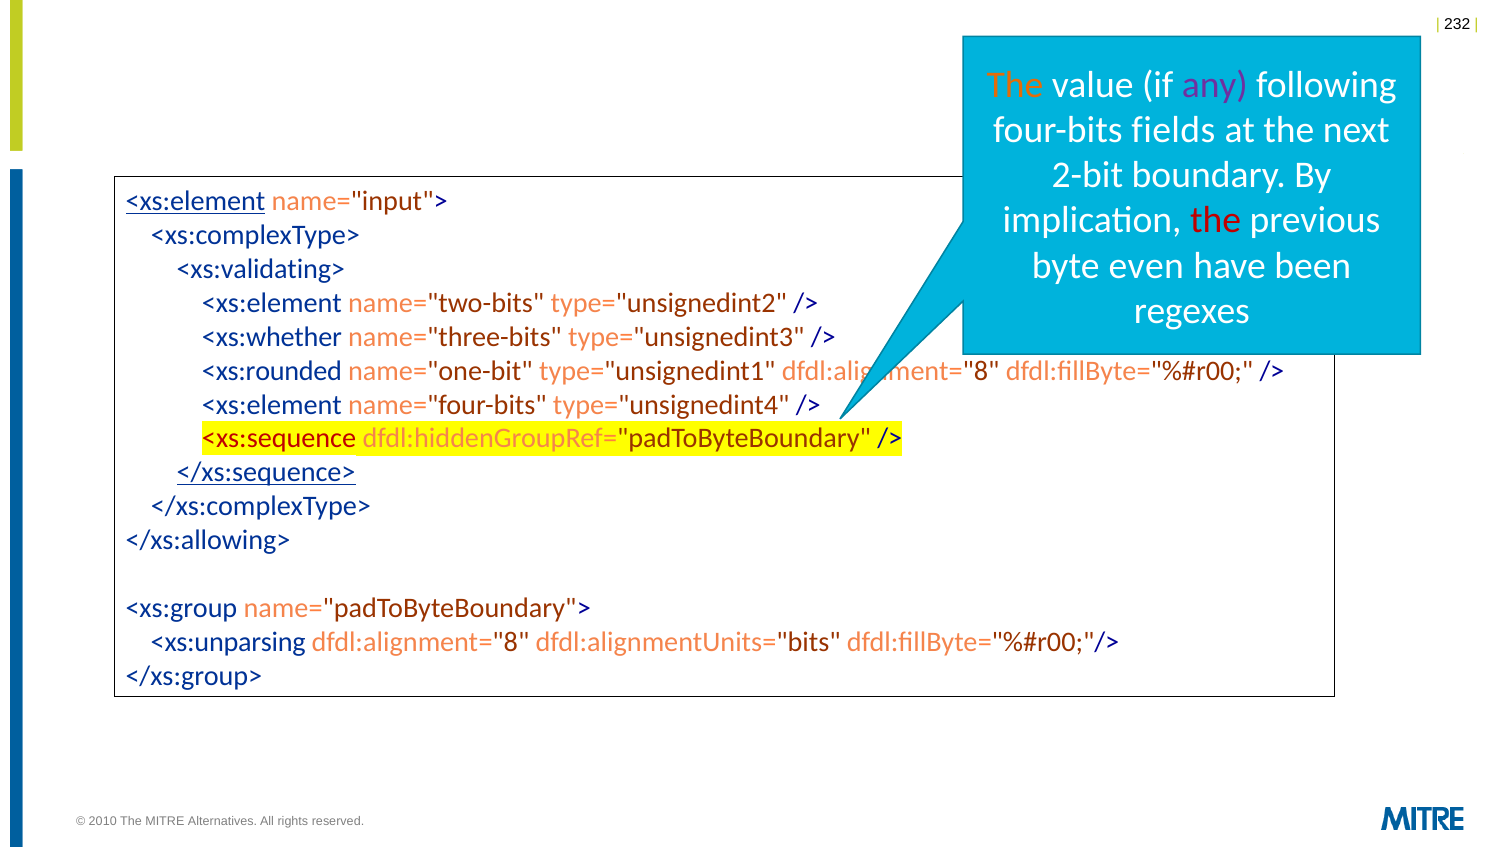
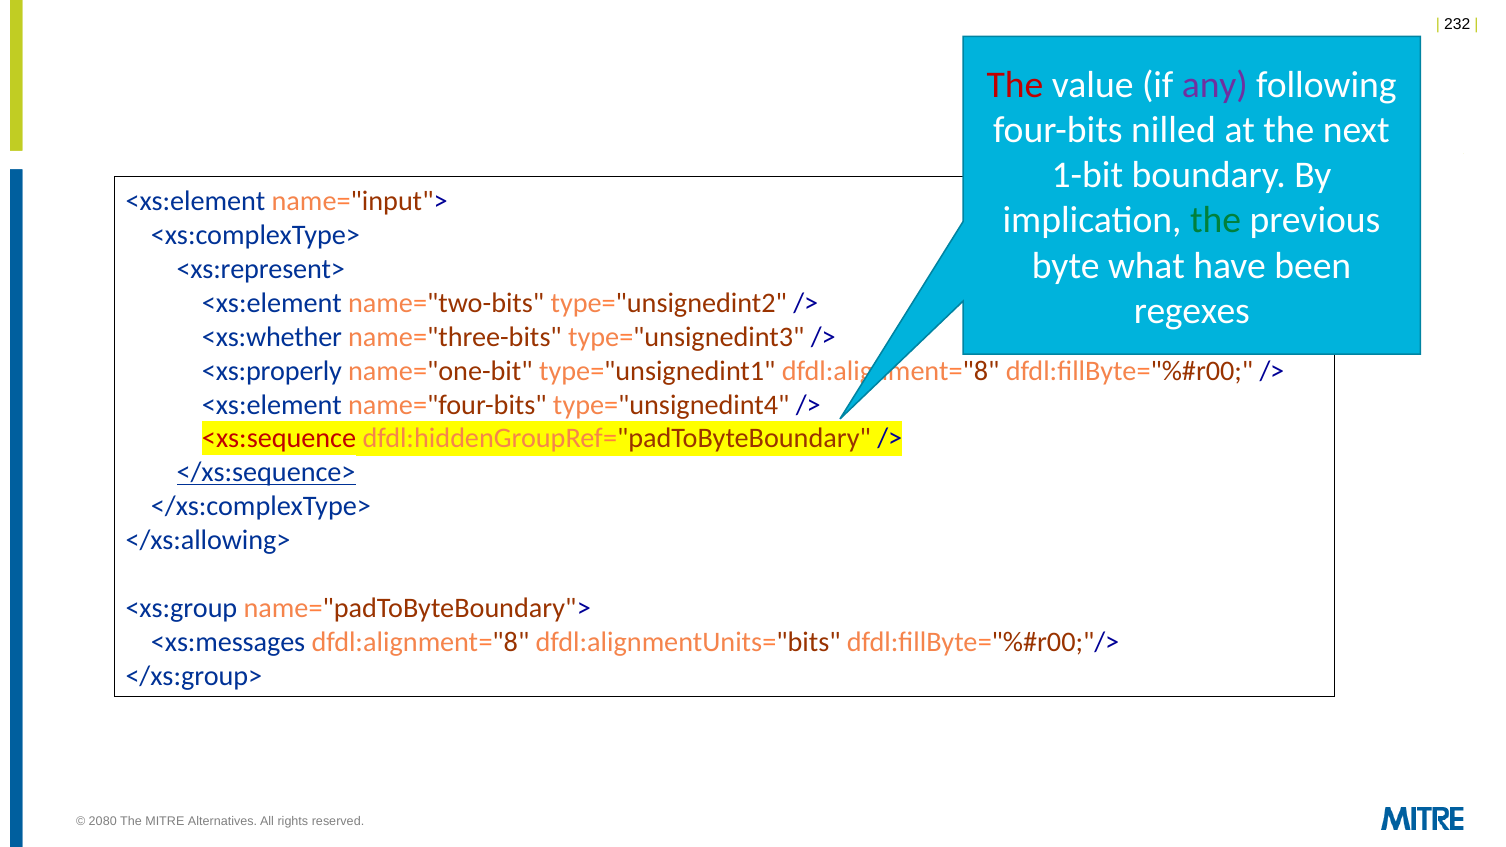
The at (1015, 85) colour: orange -> red
fields: fields -> nilled
2-bit: 2-bit -> 1-bit
<xs:element at (195, 201) underline: present -> none
the at (1216, 220) colour: red -> green
even: even -> what
<xs:validating>: <xs:validating> -> <xs:represent>
<xs:rounded: <xs:rounded -> <xs:properly
<xs:unparsing: <xs:unparsing -> <xs:messages
2010: 2010 -> 2080
